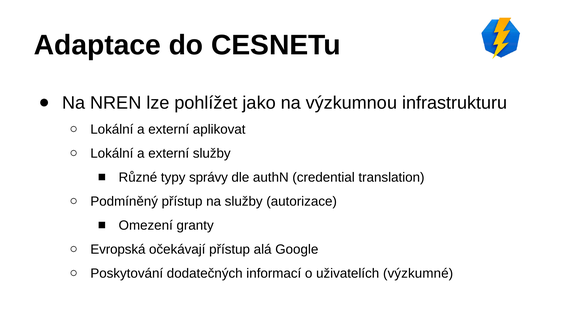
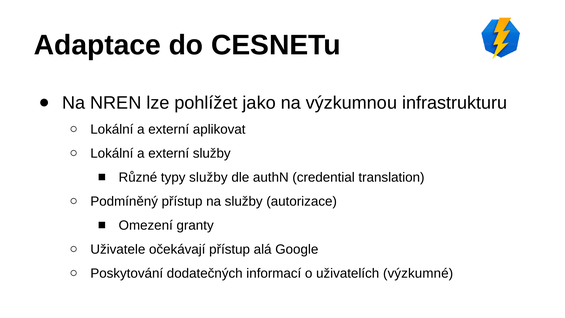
typy správy: správy -> služby
Evropská: Evropská -> Uživatele
